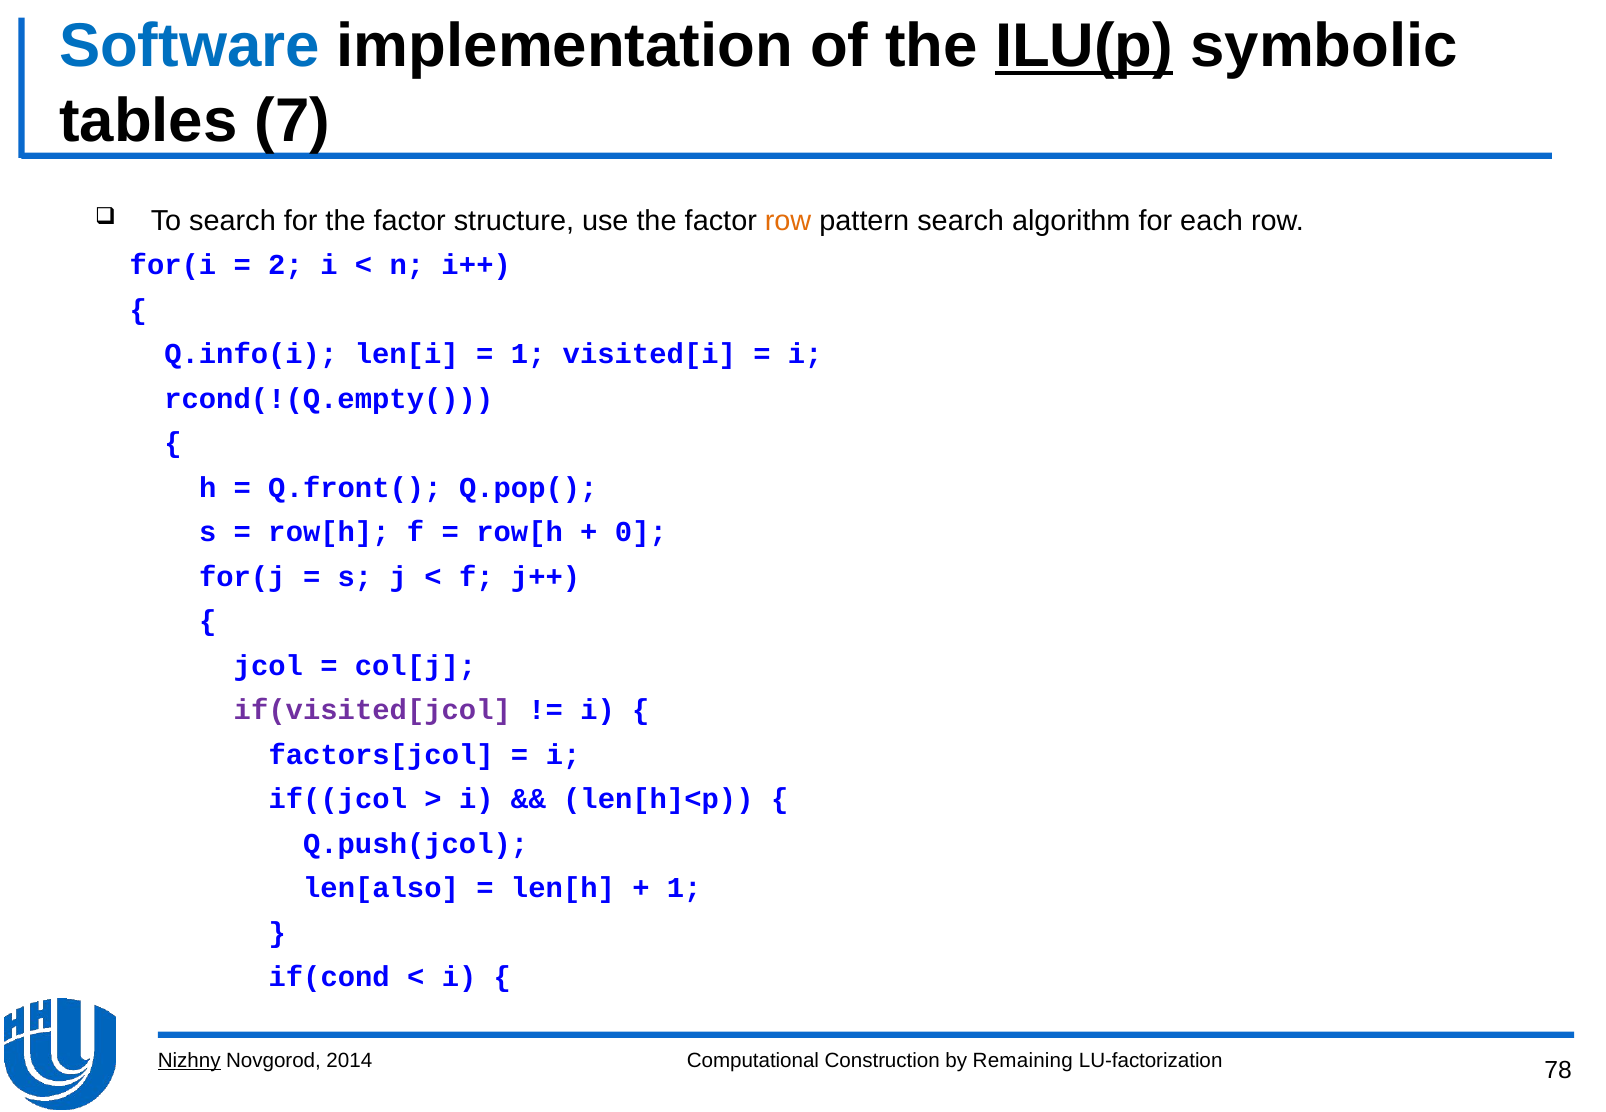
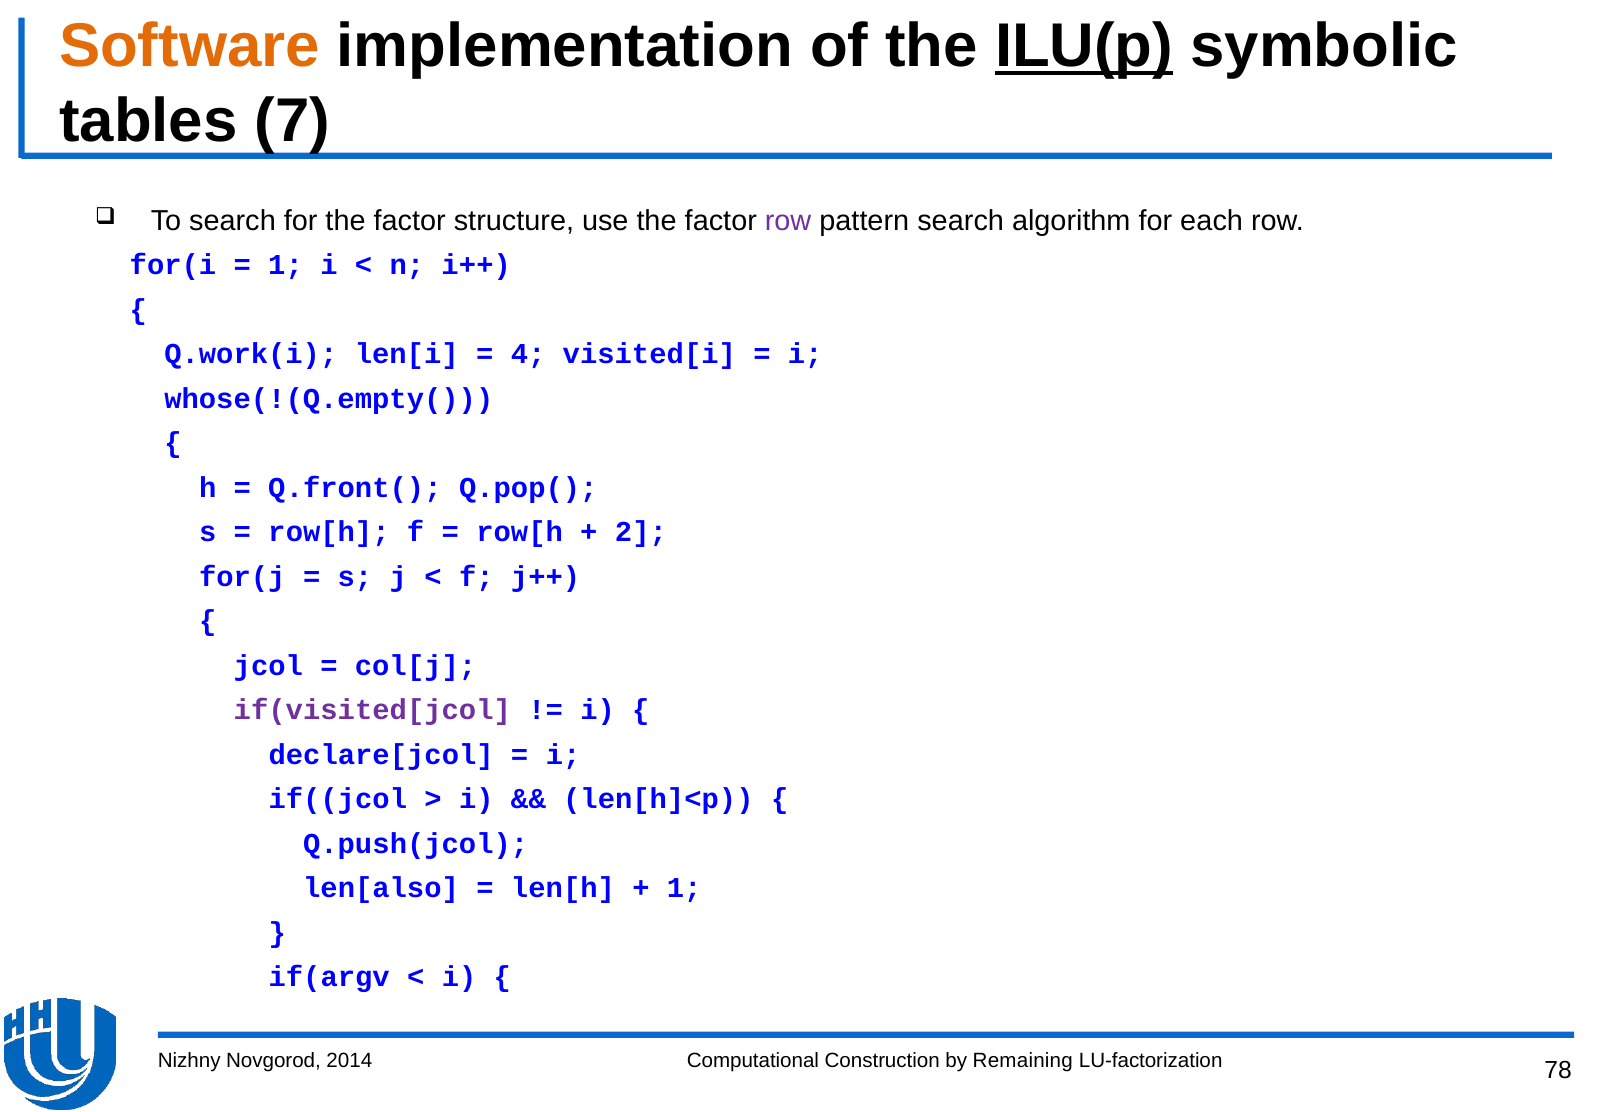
Software colour: blue -> orange
row at (788, 221) colour: orange -> purple
2 at (286, 265): 2 -> 1
Q.info(i: Q.info(i -> Q.work(i
1 at (528, 354): 1 -> 4
rcond(!(Q.empty(: rcond(!(Q.empty( -> whose(!(Q.empty(
0: 0 -> 2
factors[jcol: factors[jcol -> declare[jcol
if(cond: if(cond -> if(argv
Nizhny underline: present -> none
